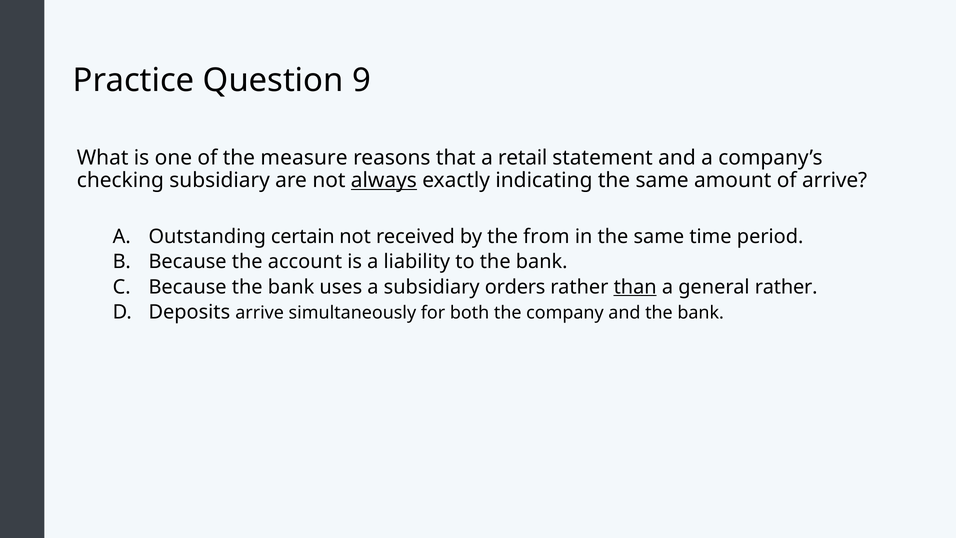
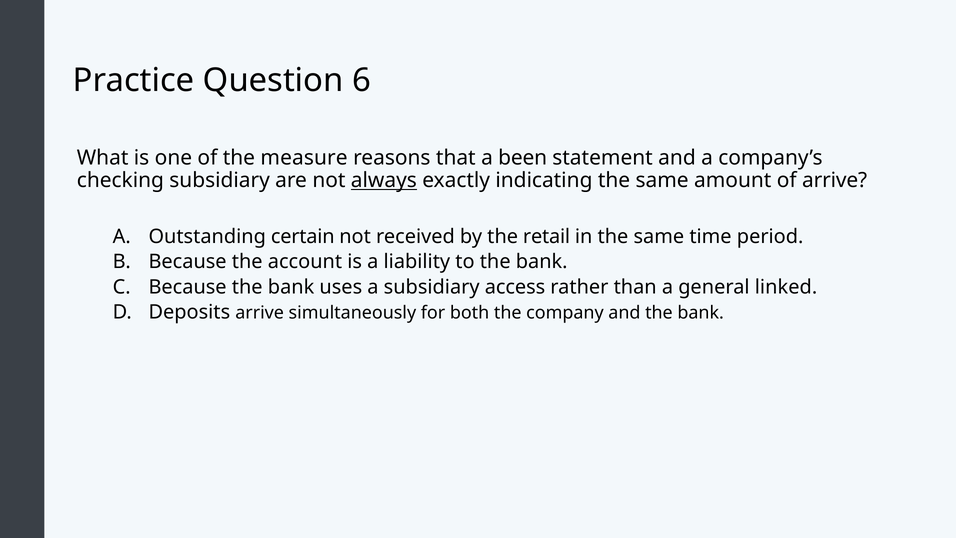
9: 9 -> 6
retail: retail -> been
from: from -> retail
orders: orders -> access
than underline: present -> none
general rather: rather -> linked
